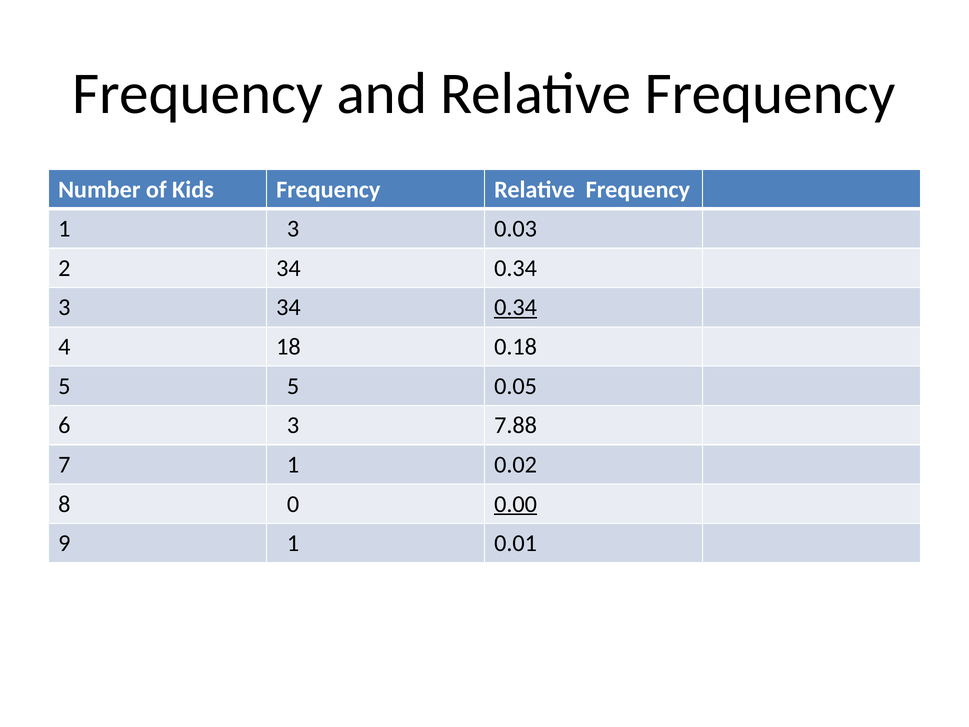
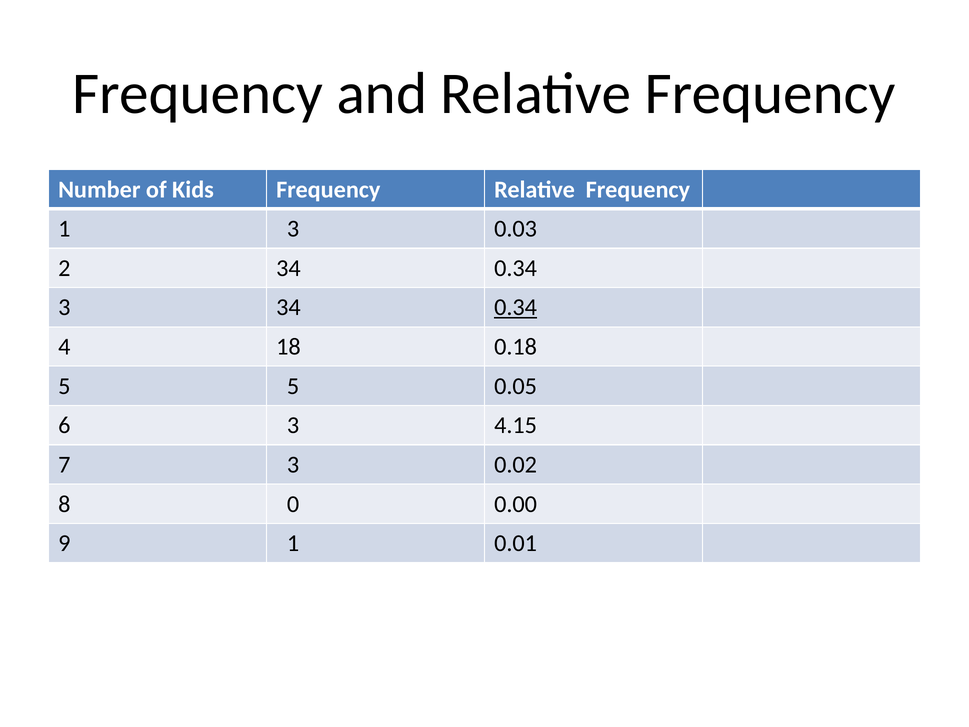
7.88: 7.88 -> 4.15
7 1: 1 -> 3
0.00 underline: present -> none
